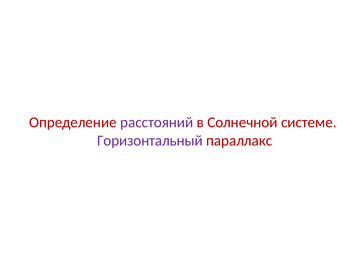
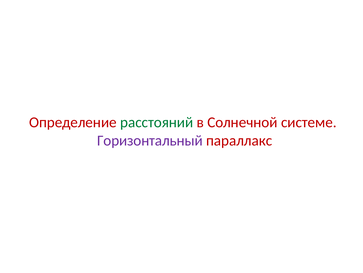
расстояний colour: purple -> green
